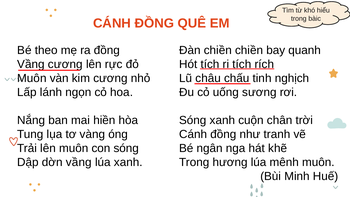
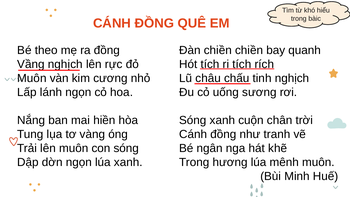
Vầng cương: cương -> nghịch
dờn vầng: vầng -> ngọn
